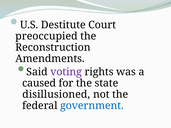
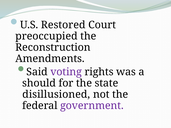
Destitute: Destitute -> Restored
caused: caused -> should
government colour: blue -> purple
